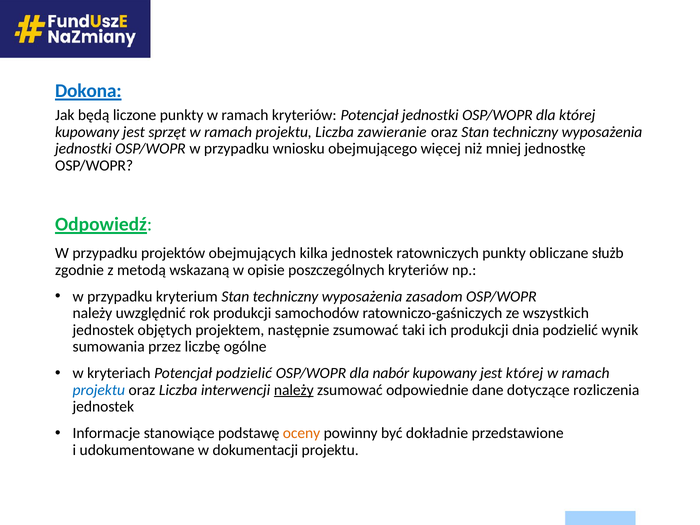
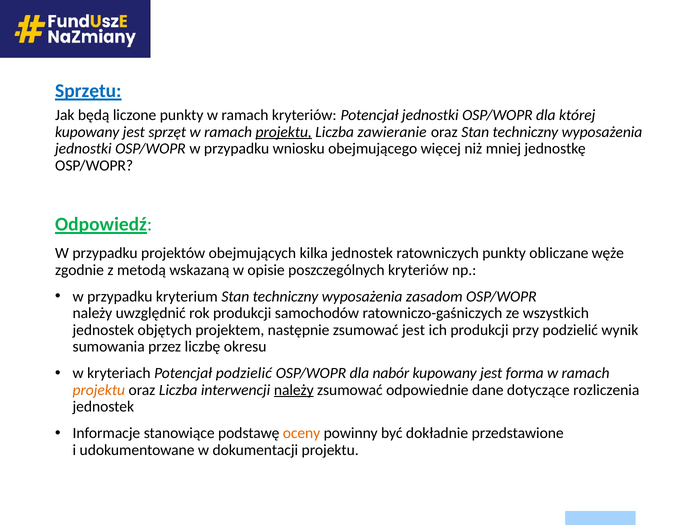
Dokona: Dokona -> Sprzętu
projektu at (284, 132) underline: none -> present
służb: służb -> węże
zsumować taki: taki -> jest
dnia: dnia -> przy
ogólne: ogólne -> okresu
jest której: której -> forma
projektu at (99, 390) colour: blue -> orange
